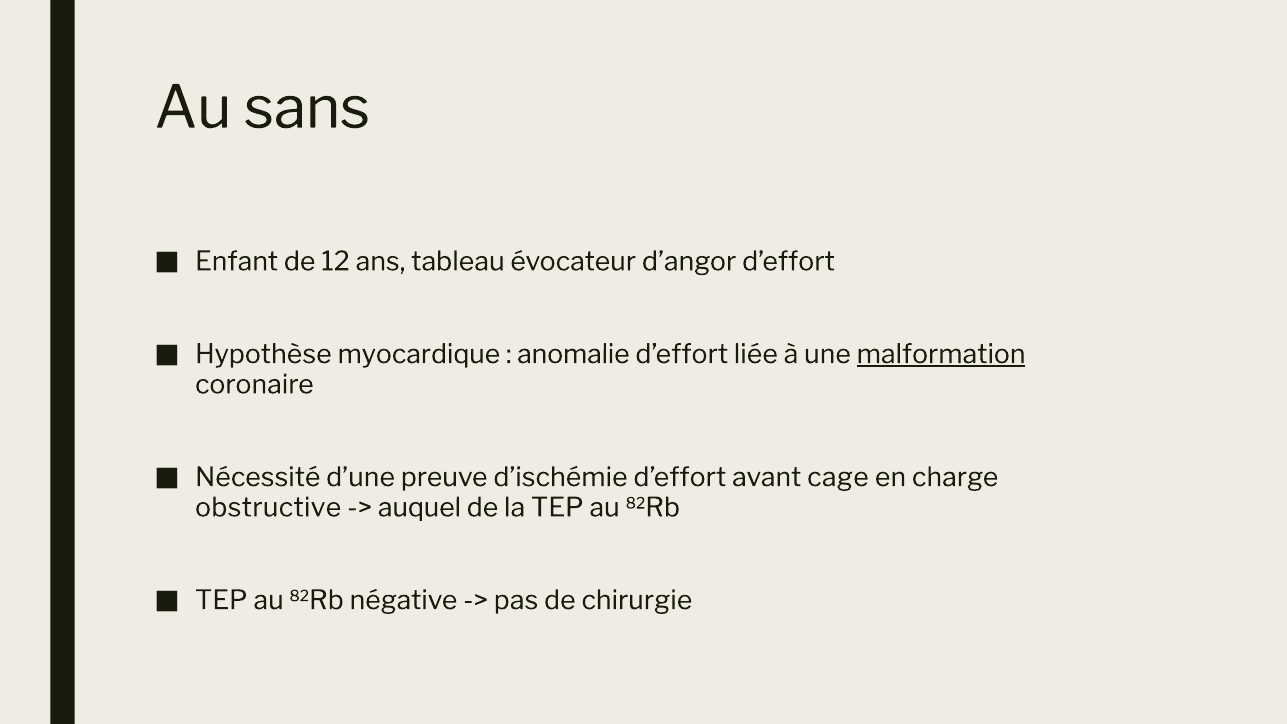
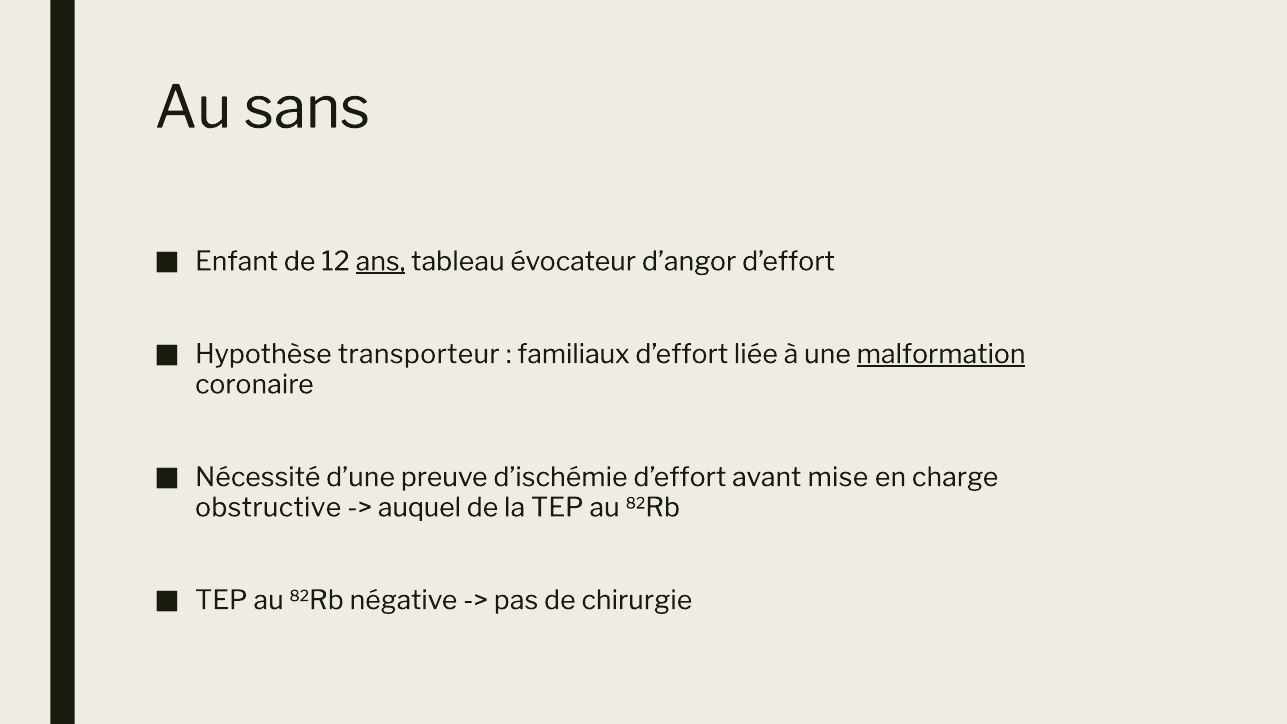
ans underline: none -> present
myocardique: myocardique -> transporteur
anomalie: anomalie -> familiaux
cage: cage -> mise
